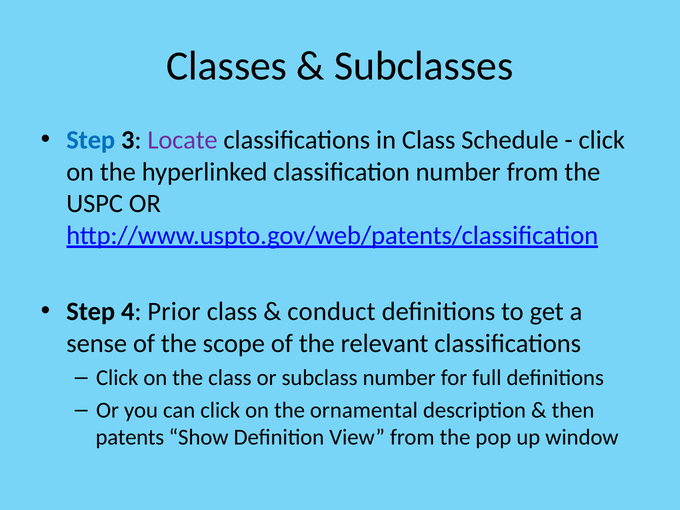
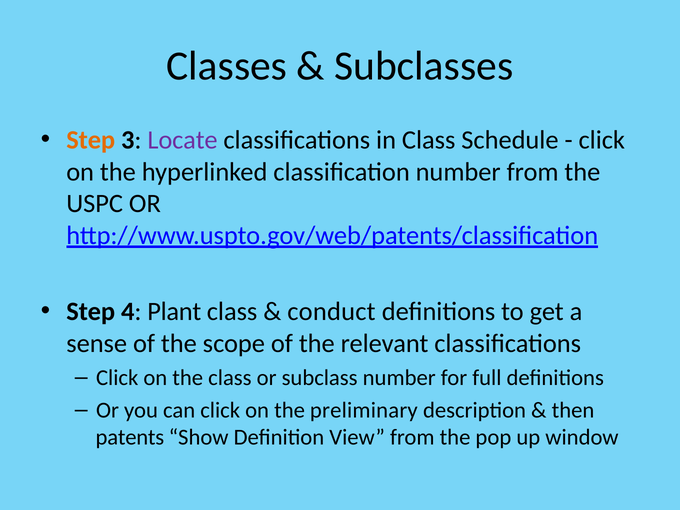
Step at (91, 140) colour: blue -> orange
Prior: Prior -> Plant
ornamental: ornamental -> preliminary
